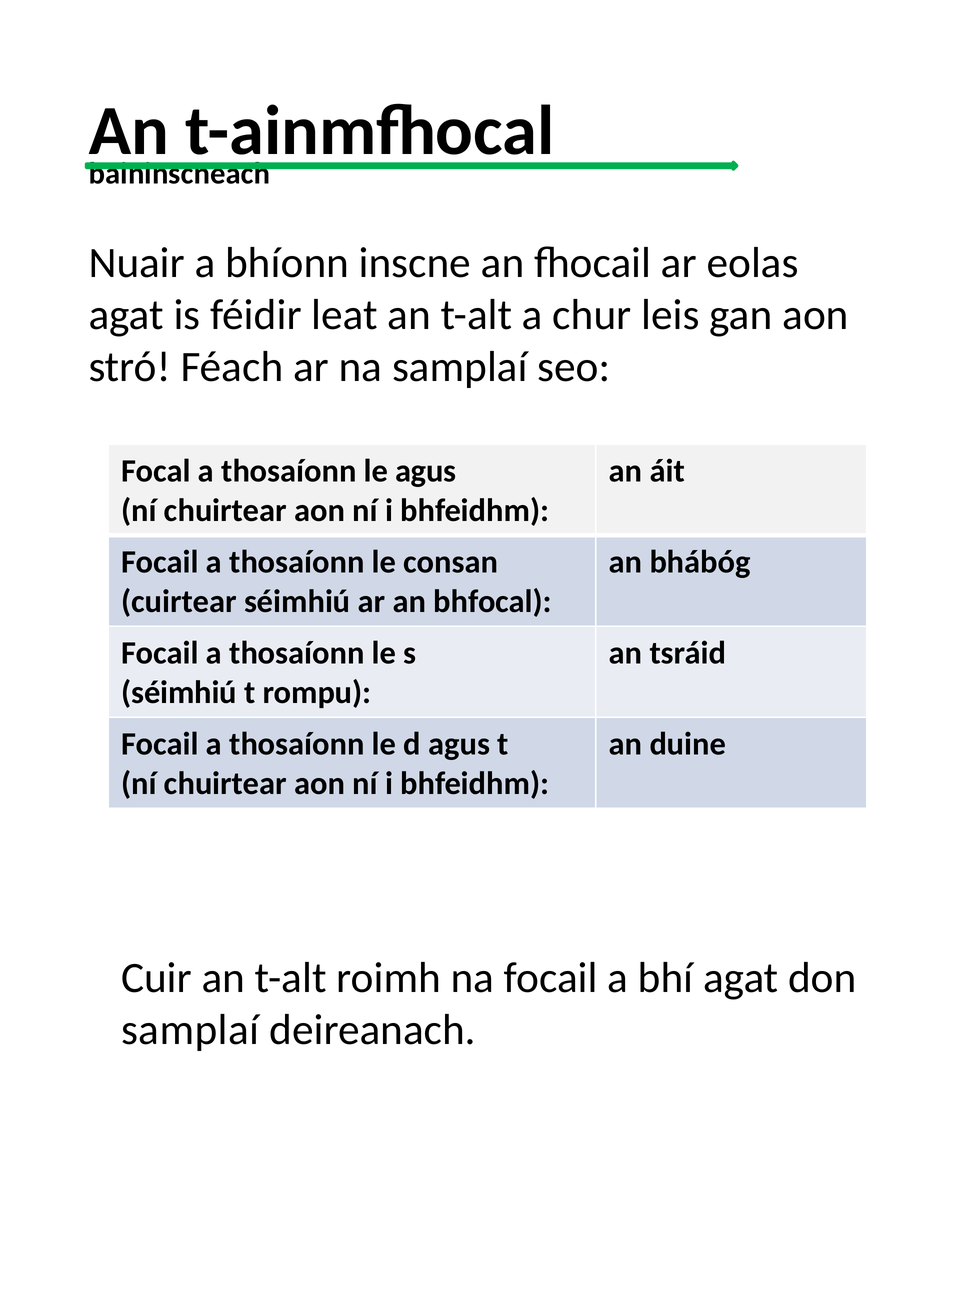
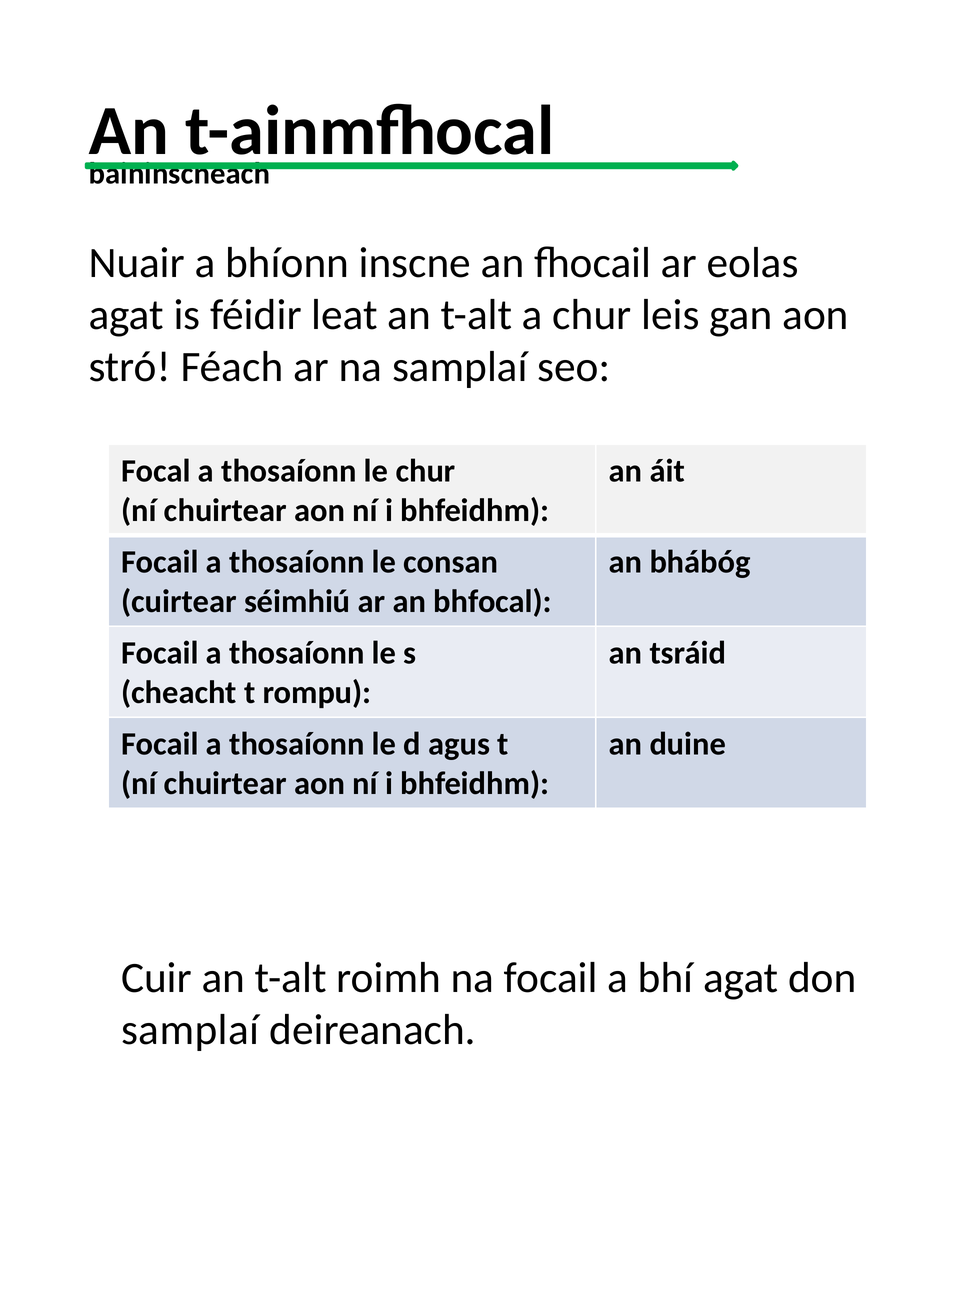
le agus: agus -> chur
séimhiú at (179, 693): séimhiú -> cheacht
